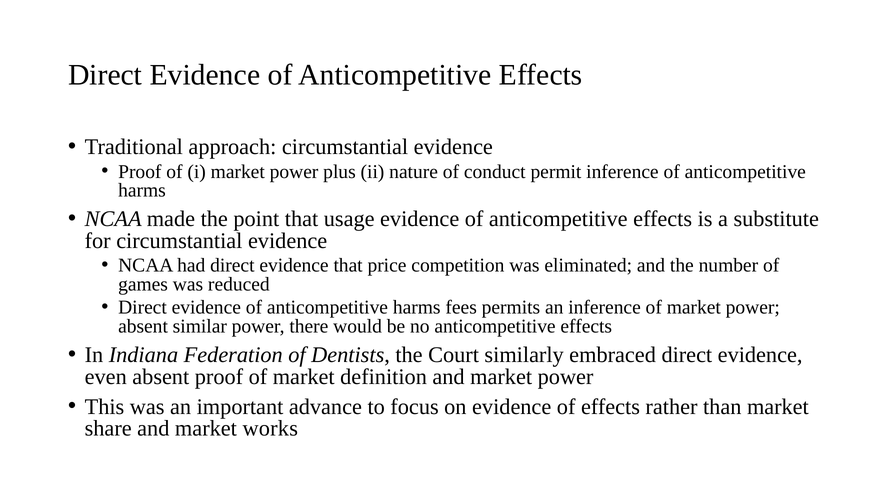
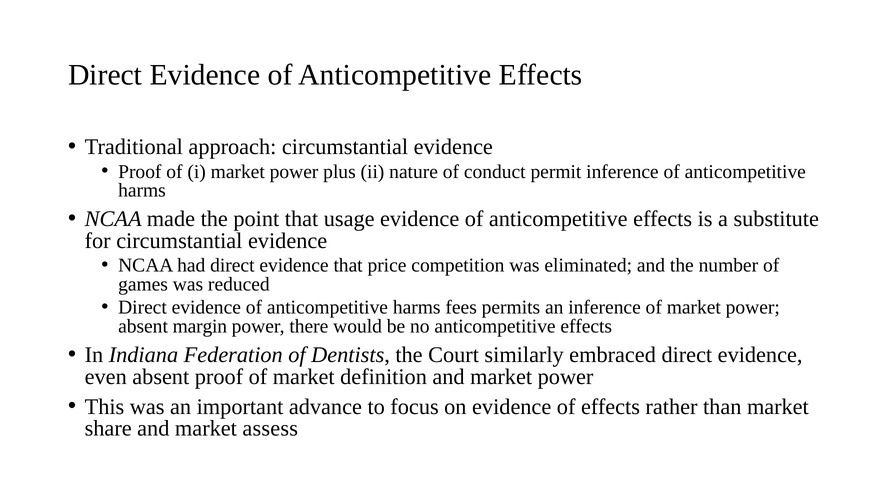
similar: similar -> margin
works: works -> assess
